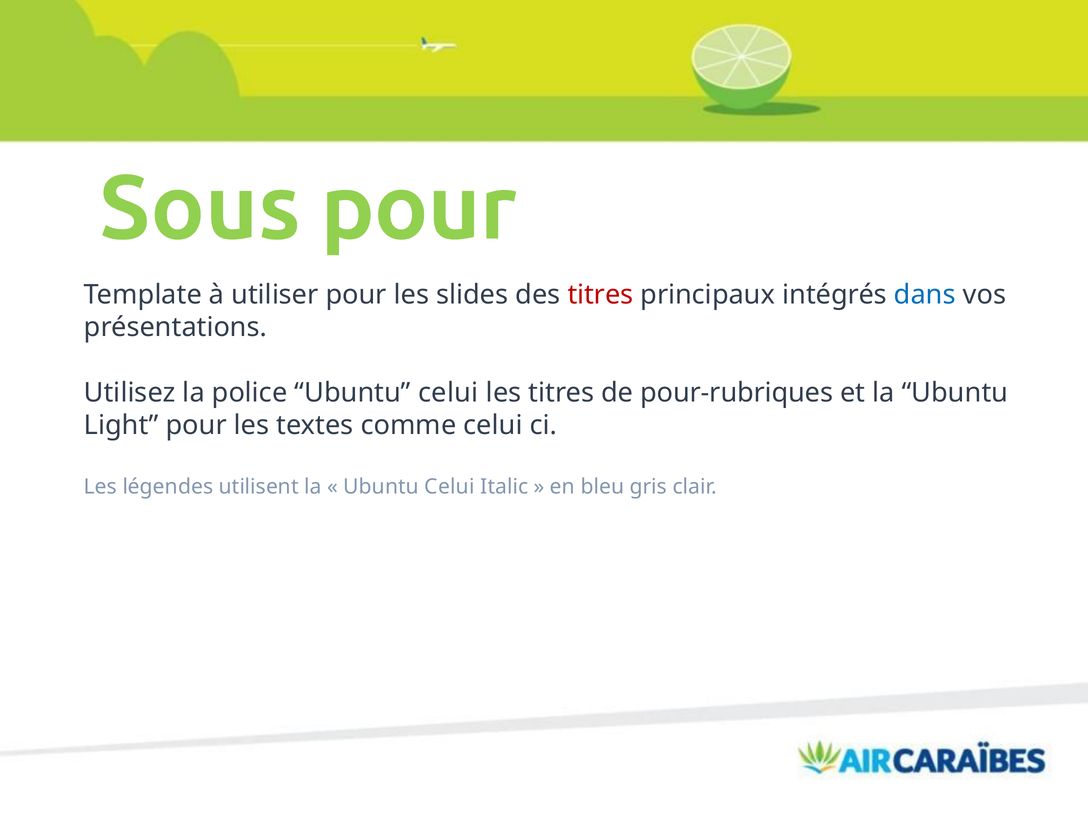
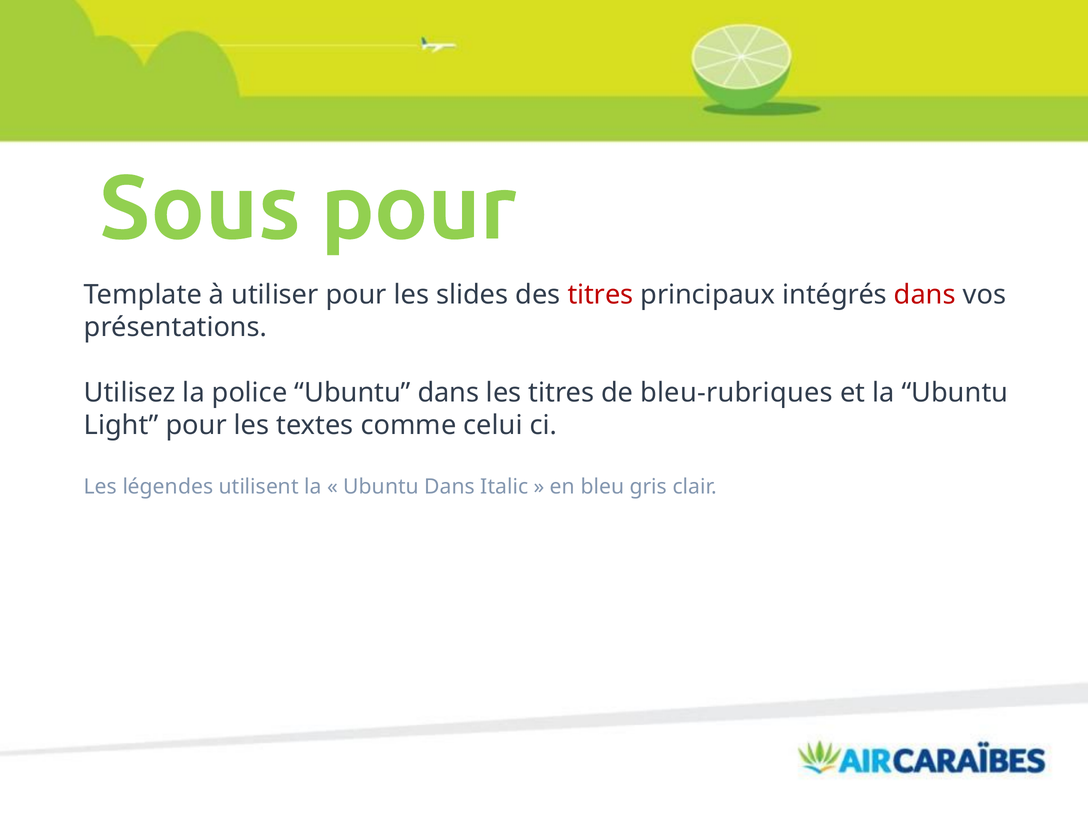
dans at (925, 295) colour: blue -> red
police Ubuntu celui: celui -> dans
pour-rubriques: pour-rubriques -> bleu-rubriques
Celui at (450, 487): Celui -> Dans
